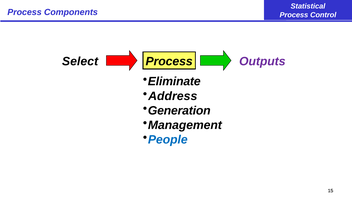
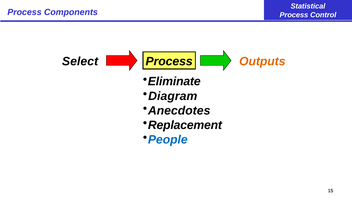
Outputs colour: purple -> orange
Address: Address -> Diagram
Generation: Generation -> Anecdotes
Management: Management -> Replacement
